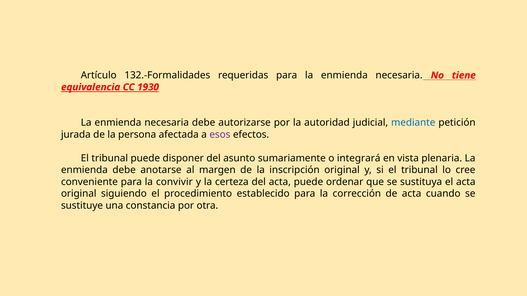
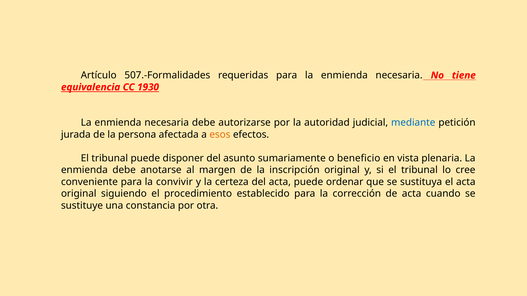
132.-Formalidades: 132.-Formalidades -> 507.-Formalidades
esos colour: purple -> orange
integrará: integrará -> beneficio
